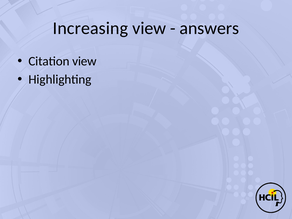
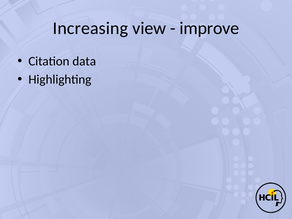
answers: answers -> improve
Citation view: view -> data
